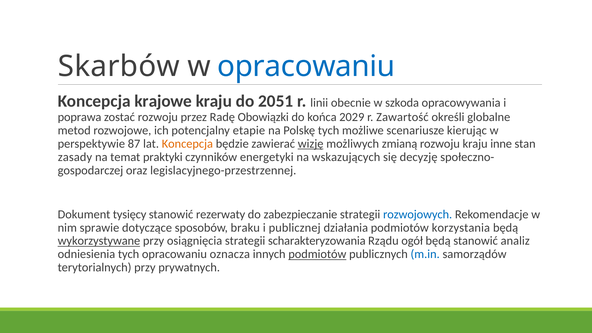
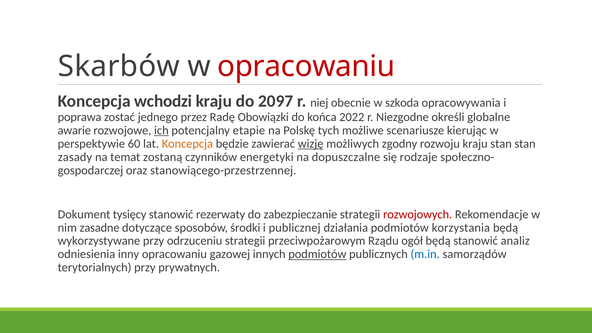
opracowaniu at (306, 66) colour: blue -> red
krajowe: krajowe -> wchodzi
2051: 2051 -> 2097
linii: linii -> niej
zostać rozwoju: rozwoju -> jednego
2029: 2029 -> 2022
Zawartość: Zawartość -> Niezgodne
metod: metod -> awarie
ich underline: none -> present
87: 87 -> 60
zmianą: zmianą -> zgodny
kraju inne: inne -> stan
praktyki: praktyki -> zostaną
wskazujących: wskazujących -> dopuszczalne
decyzję: decyzję -> rodzaje
legislacyjnego-przestrzennej: legislacyjnego-przestrzennej -> stanowiącego-przestrzennej
rozwojowych colour: blue -> red
sprawie: sprawie -> zasadne
braku: braku -> środki
wykorzystywane underline: present -> none
osiągnięcia: osiągnięcia -> odrzuceniu
scharakteryzowania: scharakteryzowania -> przeciwpożarowym
odniesienia tych: tych -> inny
oznacza: oznacza -> gazowej
